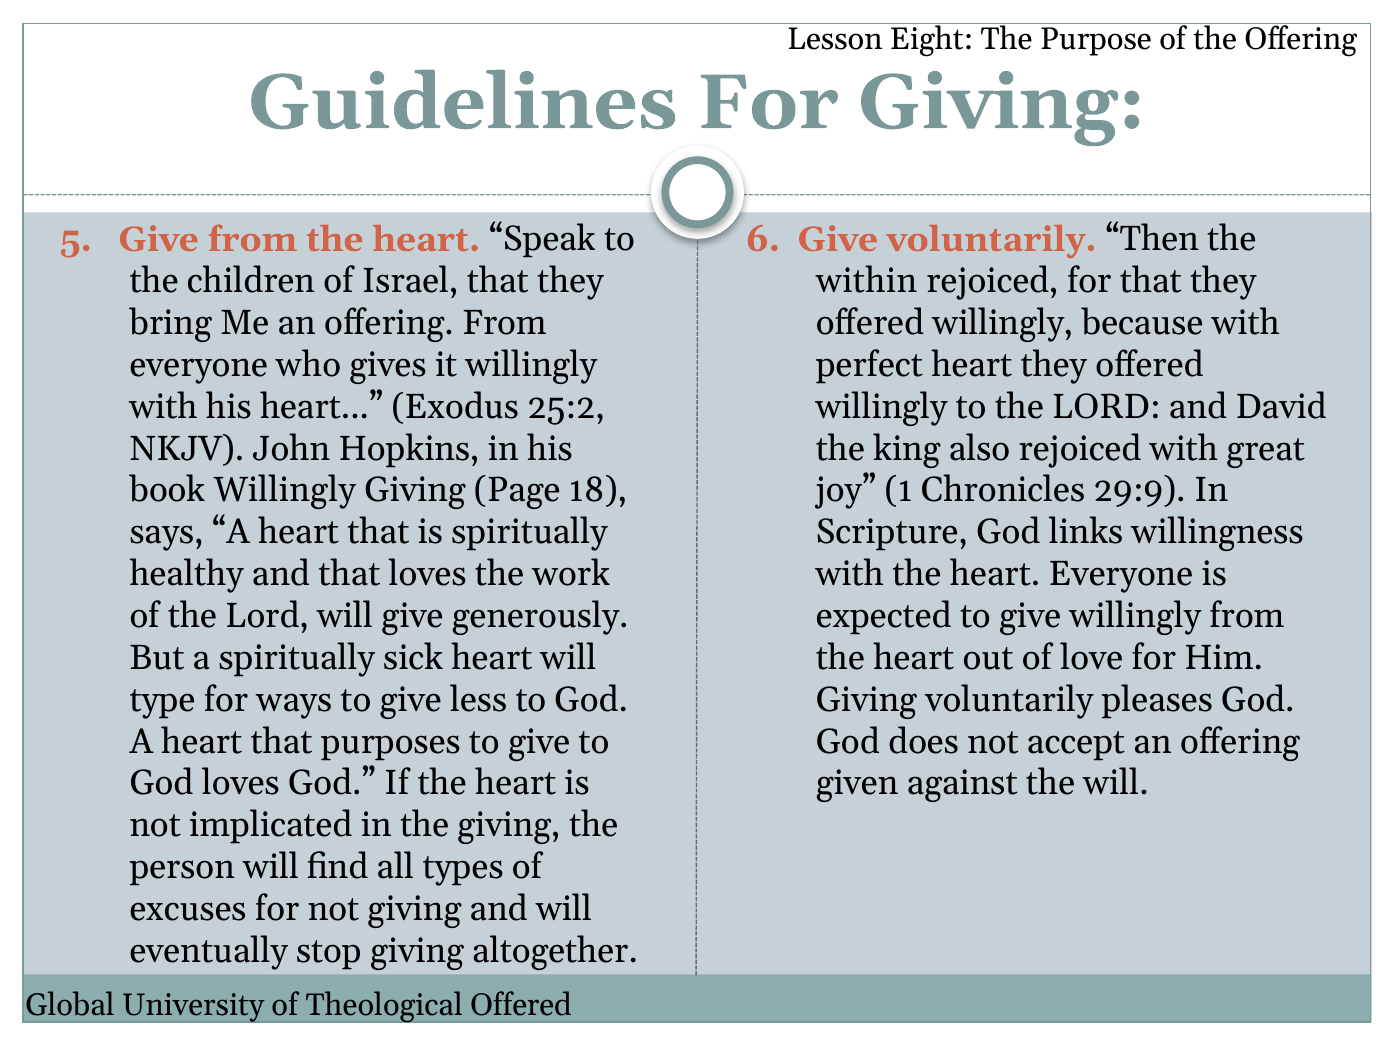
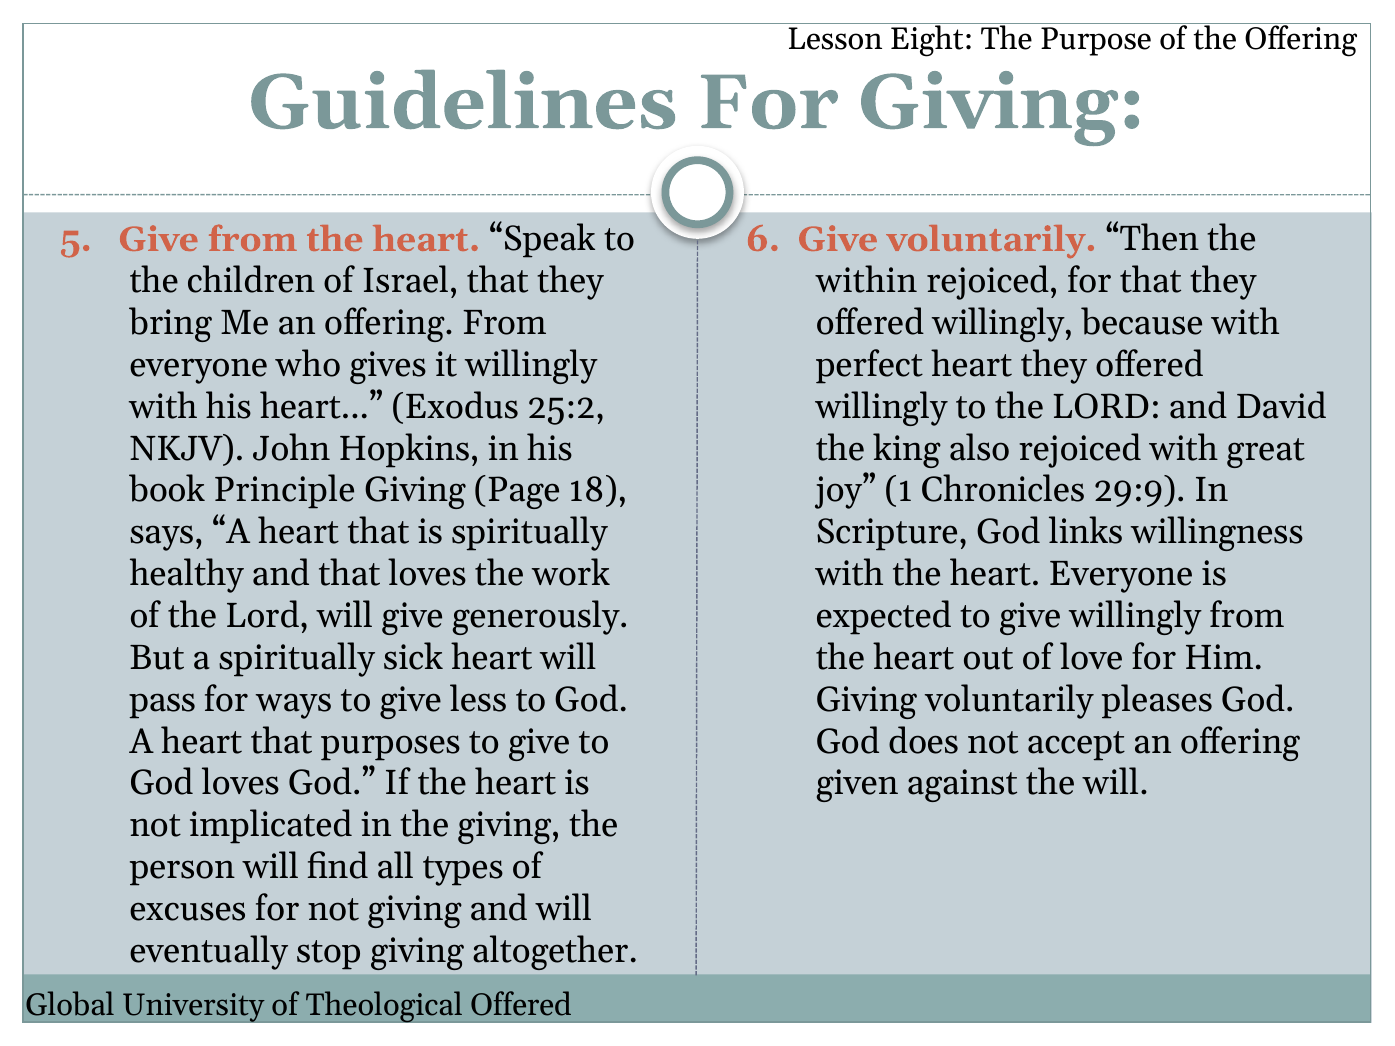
book Willingly: Willingly -> Principle
type: type -> pass
